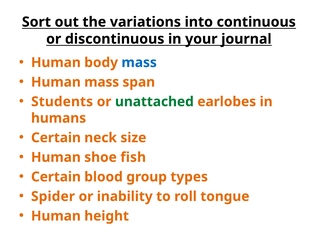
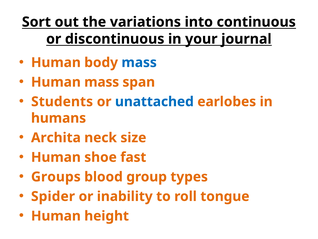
unattached colour: green -> blue
Certain at (56, 137): Certain -> Archita
fish: fish -> fast
Certain at (56, 176): Certain -> Groups
